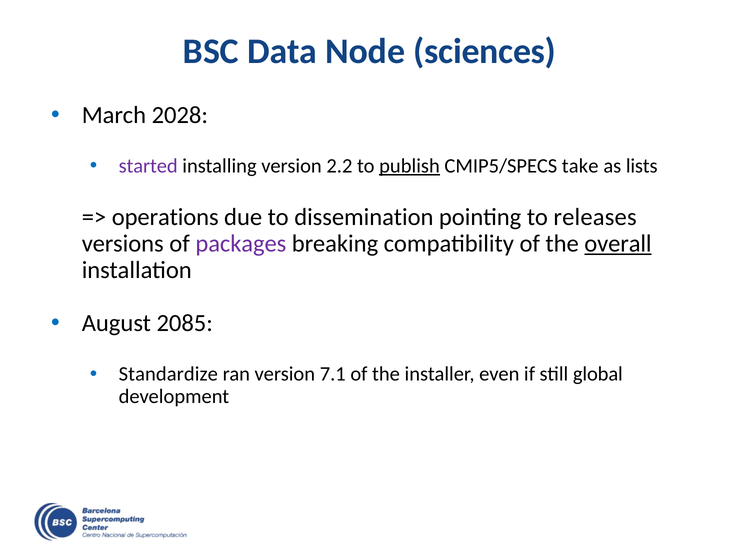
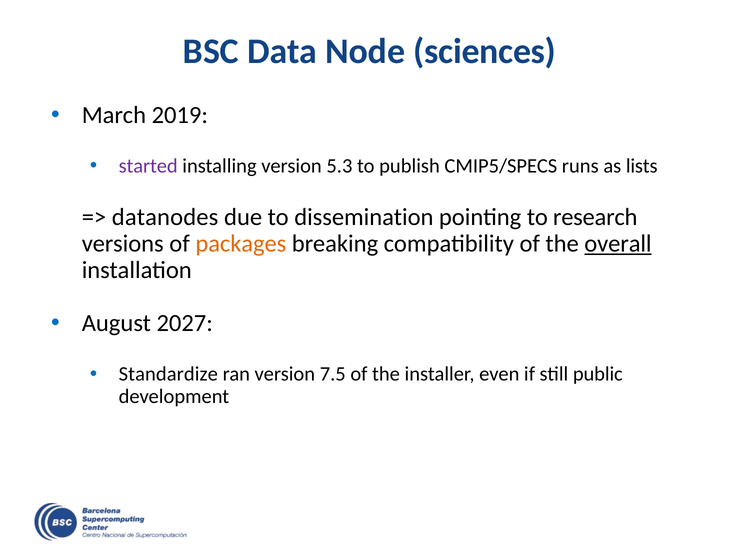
2028: 2028 -> 2019
2.2: 2.2 -> 5.3
publish underline: present -> none
take: take -> runs
operations: operations -> datanodes
releases: releases -> research
packages colour: purple -> orange
2085: 2085 -> 2027
7.1: 7.1 -> 7.5
global: global -> public
